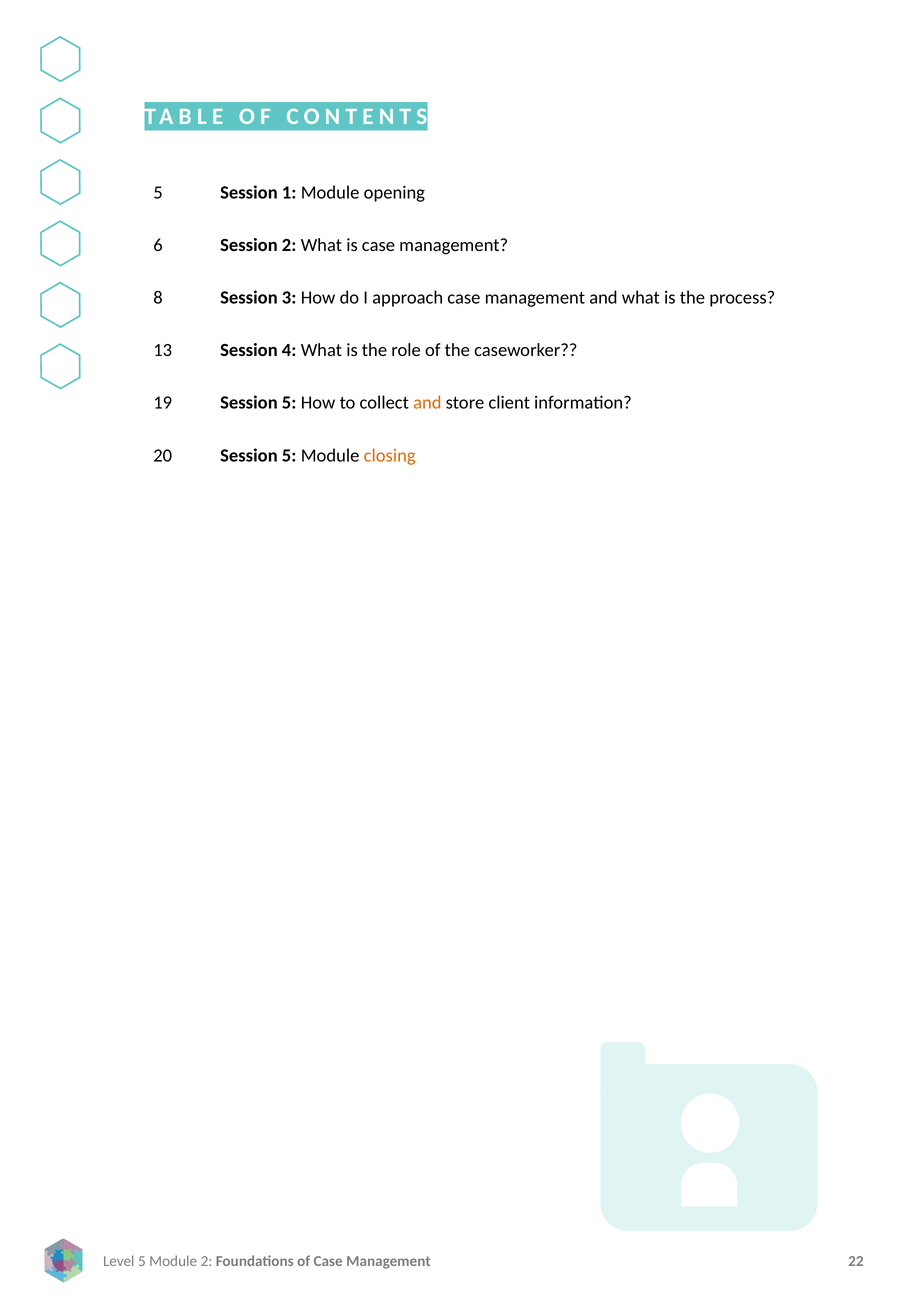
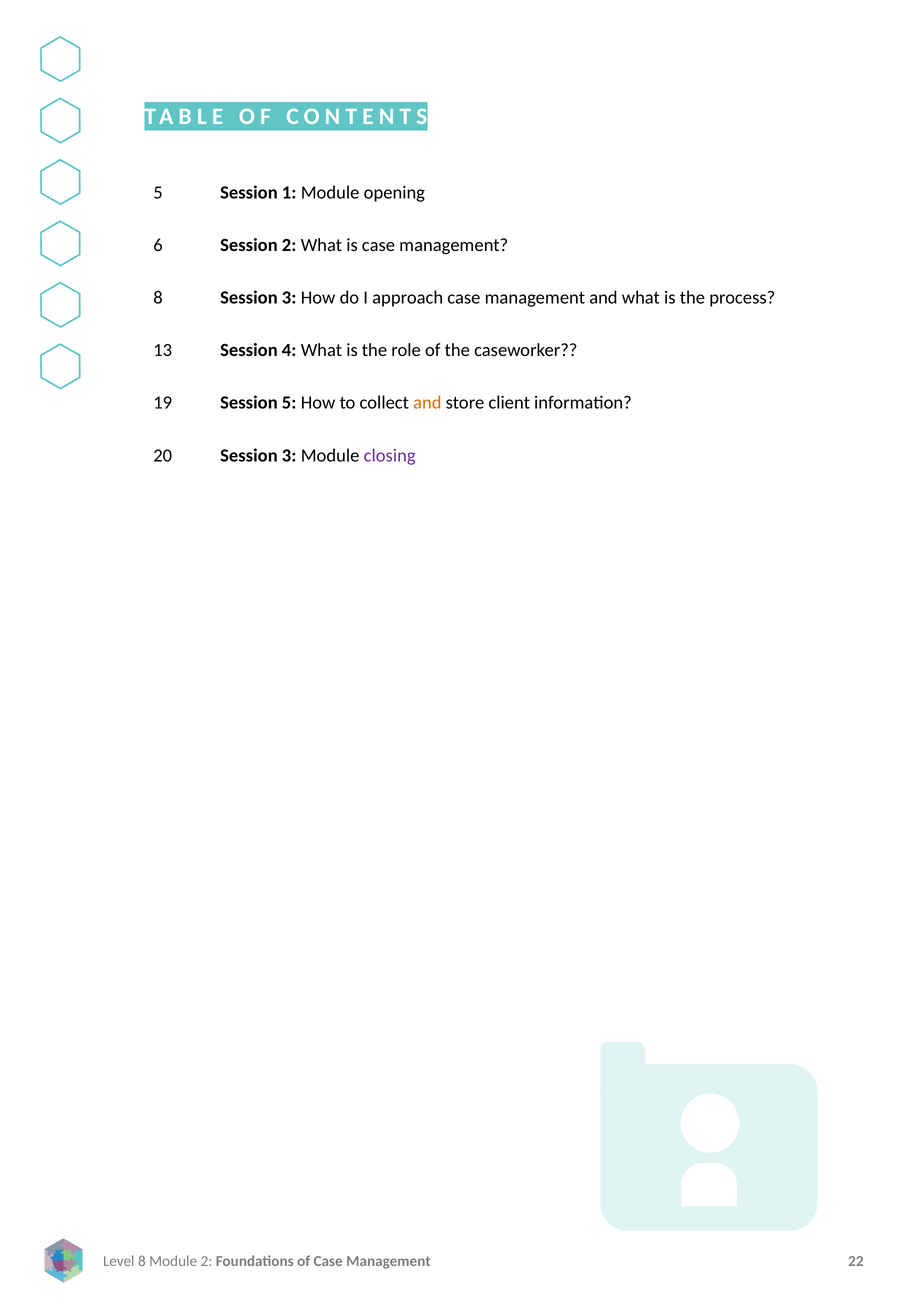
5 at (289, 456): 5 -> 3
closing colour: orange -> purple
5 at (142, 1262): 5 -> 8
